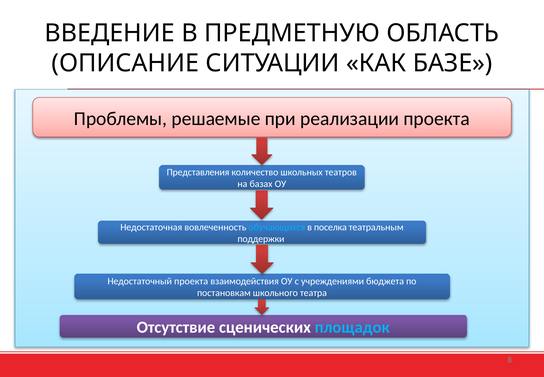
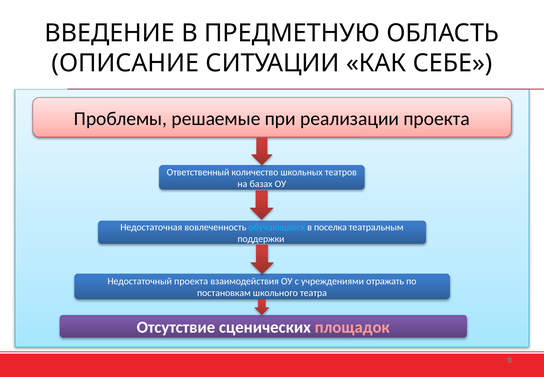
БАЗЕ: БАЗЕ -> СЕБЕ
Представления: Представления -> Ответственный
бюджета: бюджета -> отражать
площадок colour: light blue -> pink
